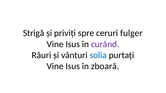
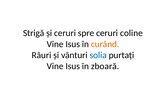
și priviți: priviți -> ceruri
fulger: fulger -> coline
curând colour: purple -> orange
